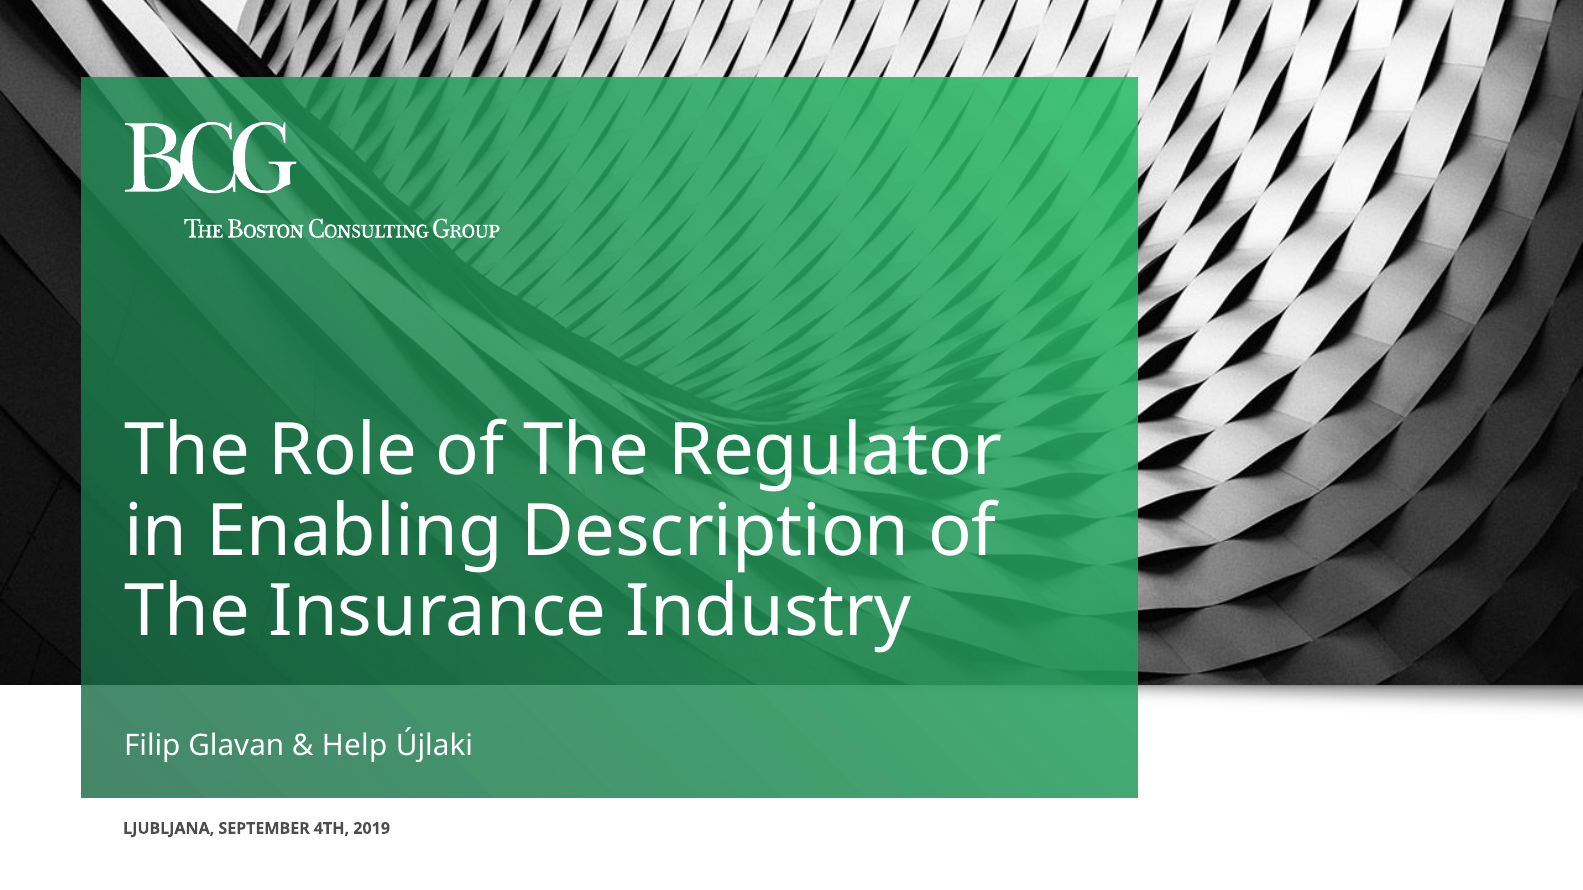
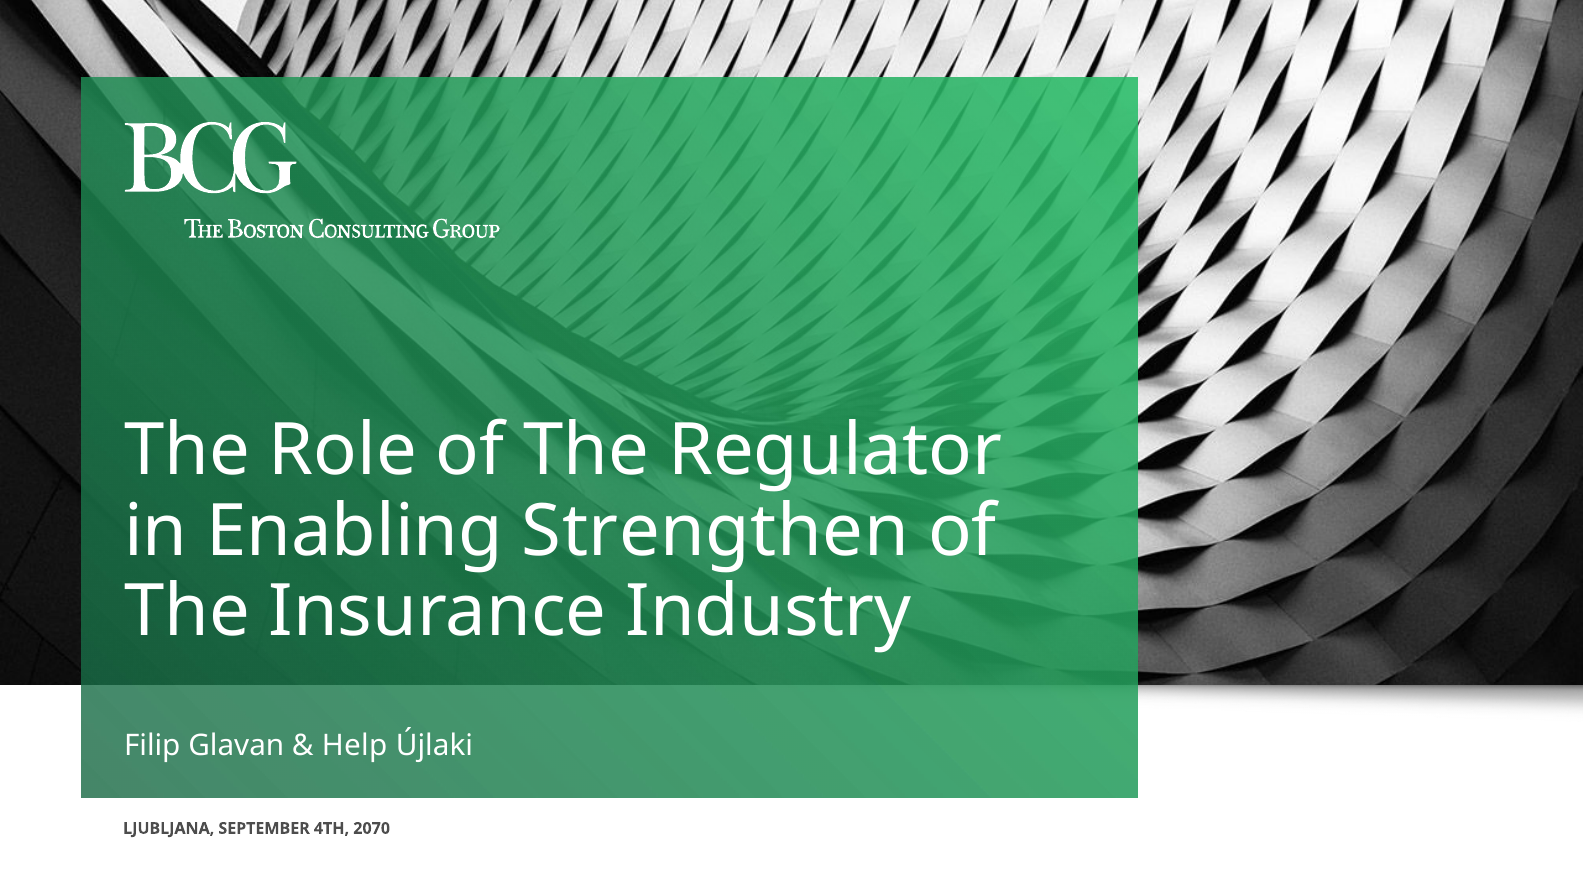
Description: Description -> Strengthen
2019: 2019 -> 2070
